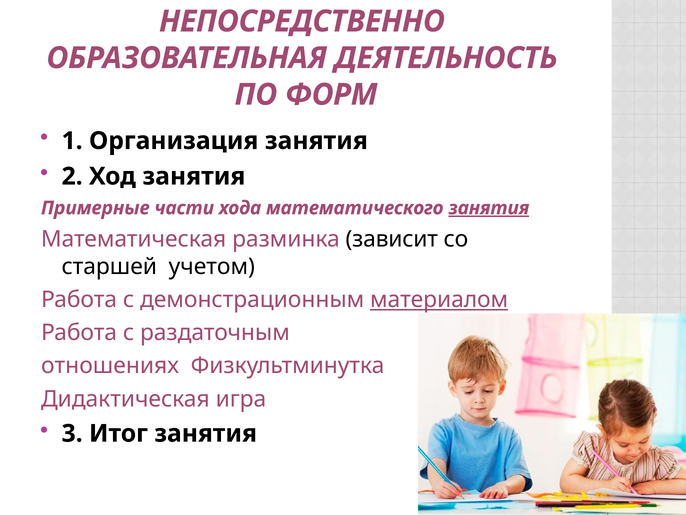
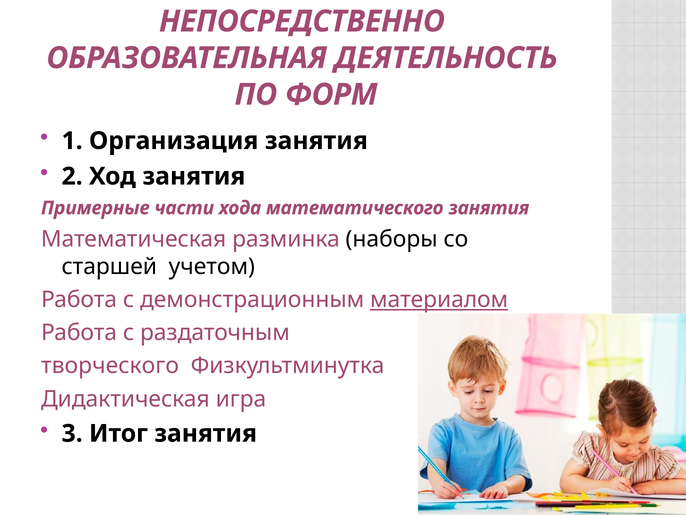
занятия at (489, 208) underline: present -> none
зависит: зависит -> наборы
отношениях: отношениях -> творческого
